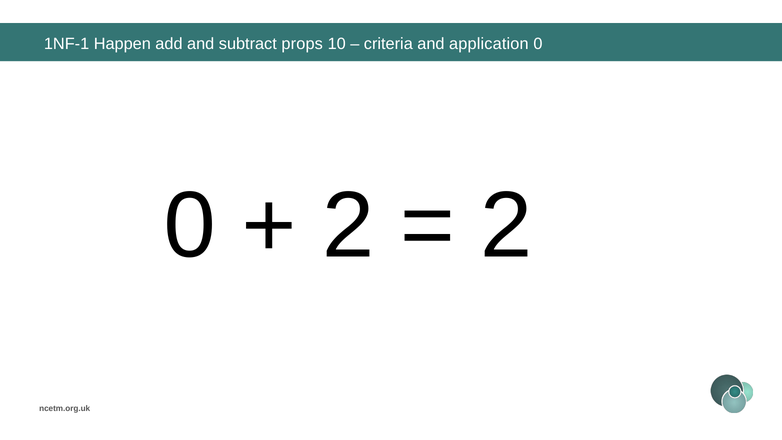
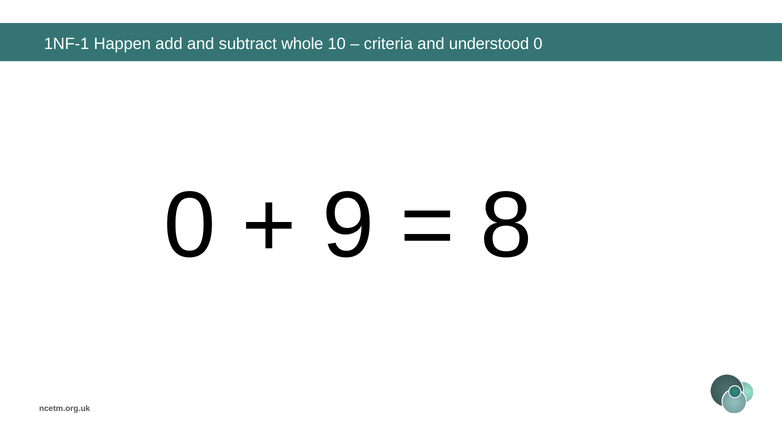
props: props -> whole
application: application -> understood
2 at (348, 226): 2 -> 9
2 at (507, 226): 2 -> 8
